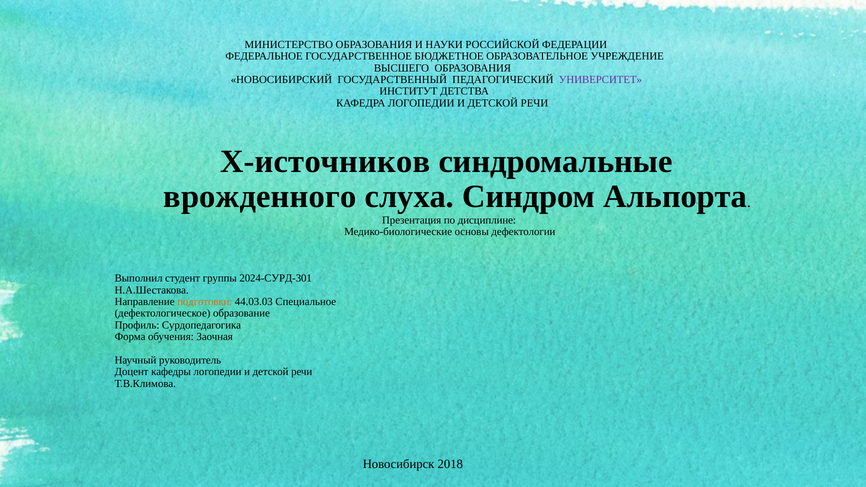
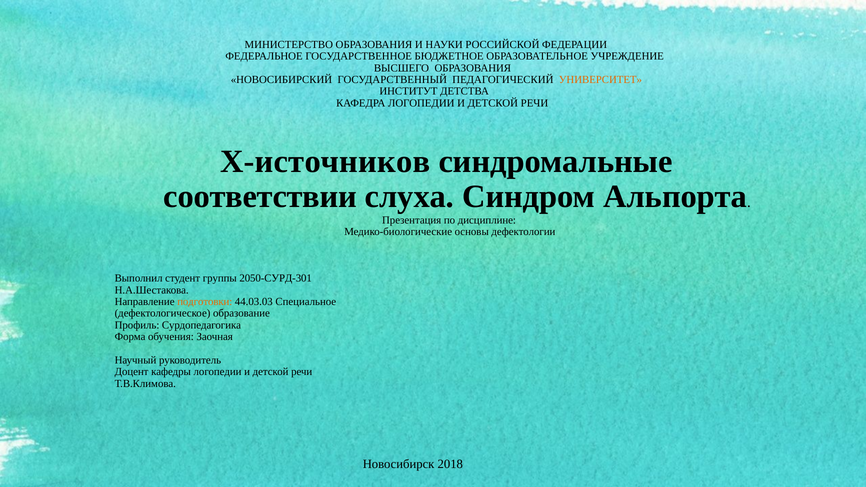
УНИВЕРСИТЕТ colour: purple -> orange
врожденного: врожденного -> соответствии
2024-СУРД-301: 2024-СУРД-301 -> 2050-СУРД-301
